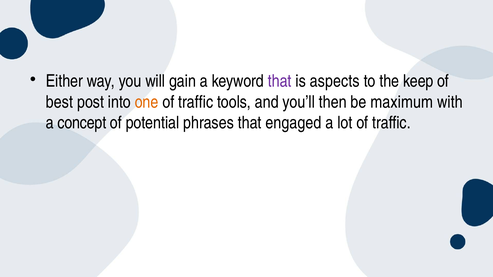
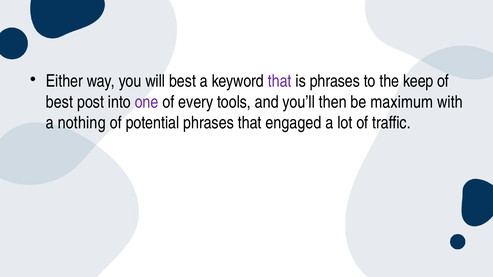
will gain: gain -> best
is aspects: aspects -> phrases
one colour: orange -> purple
traffic at (196, 102): traffic -> every
concept: concept -> nothing
